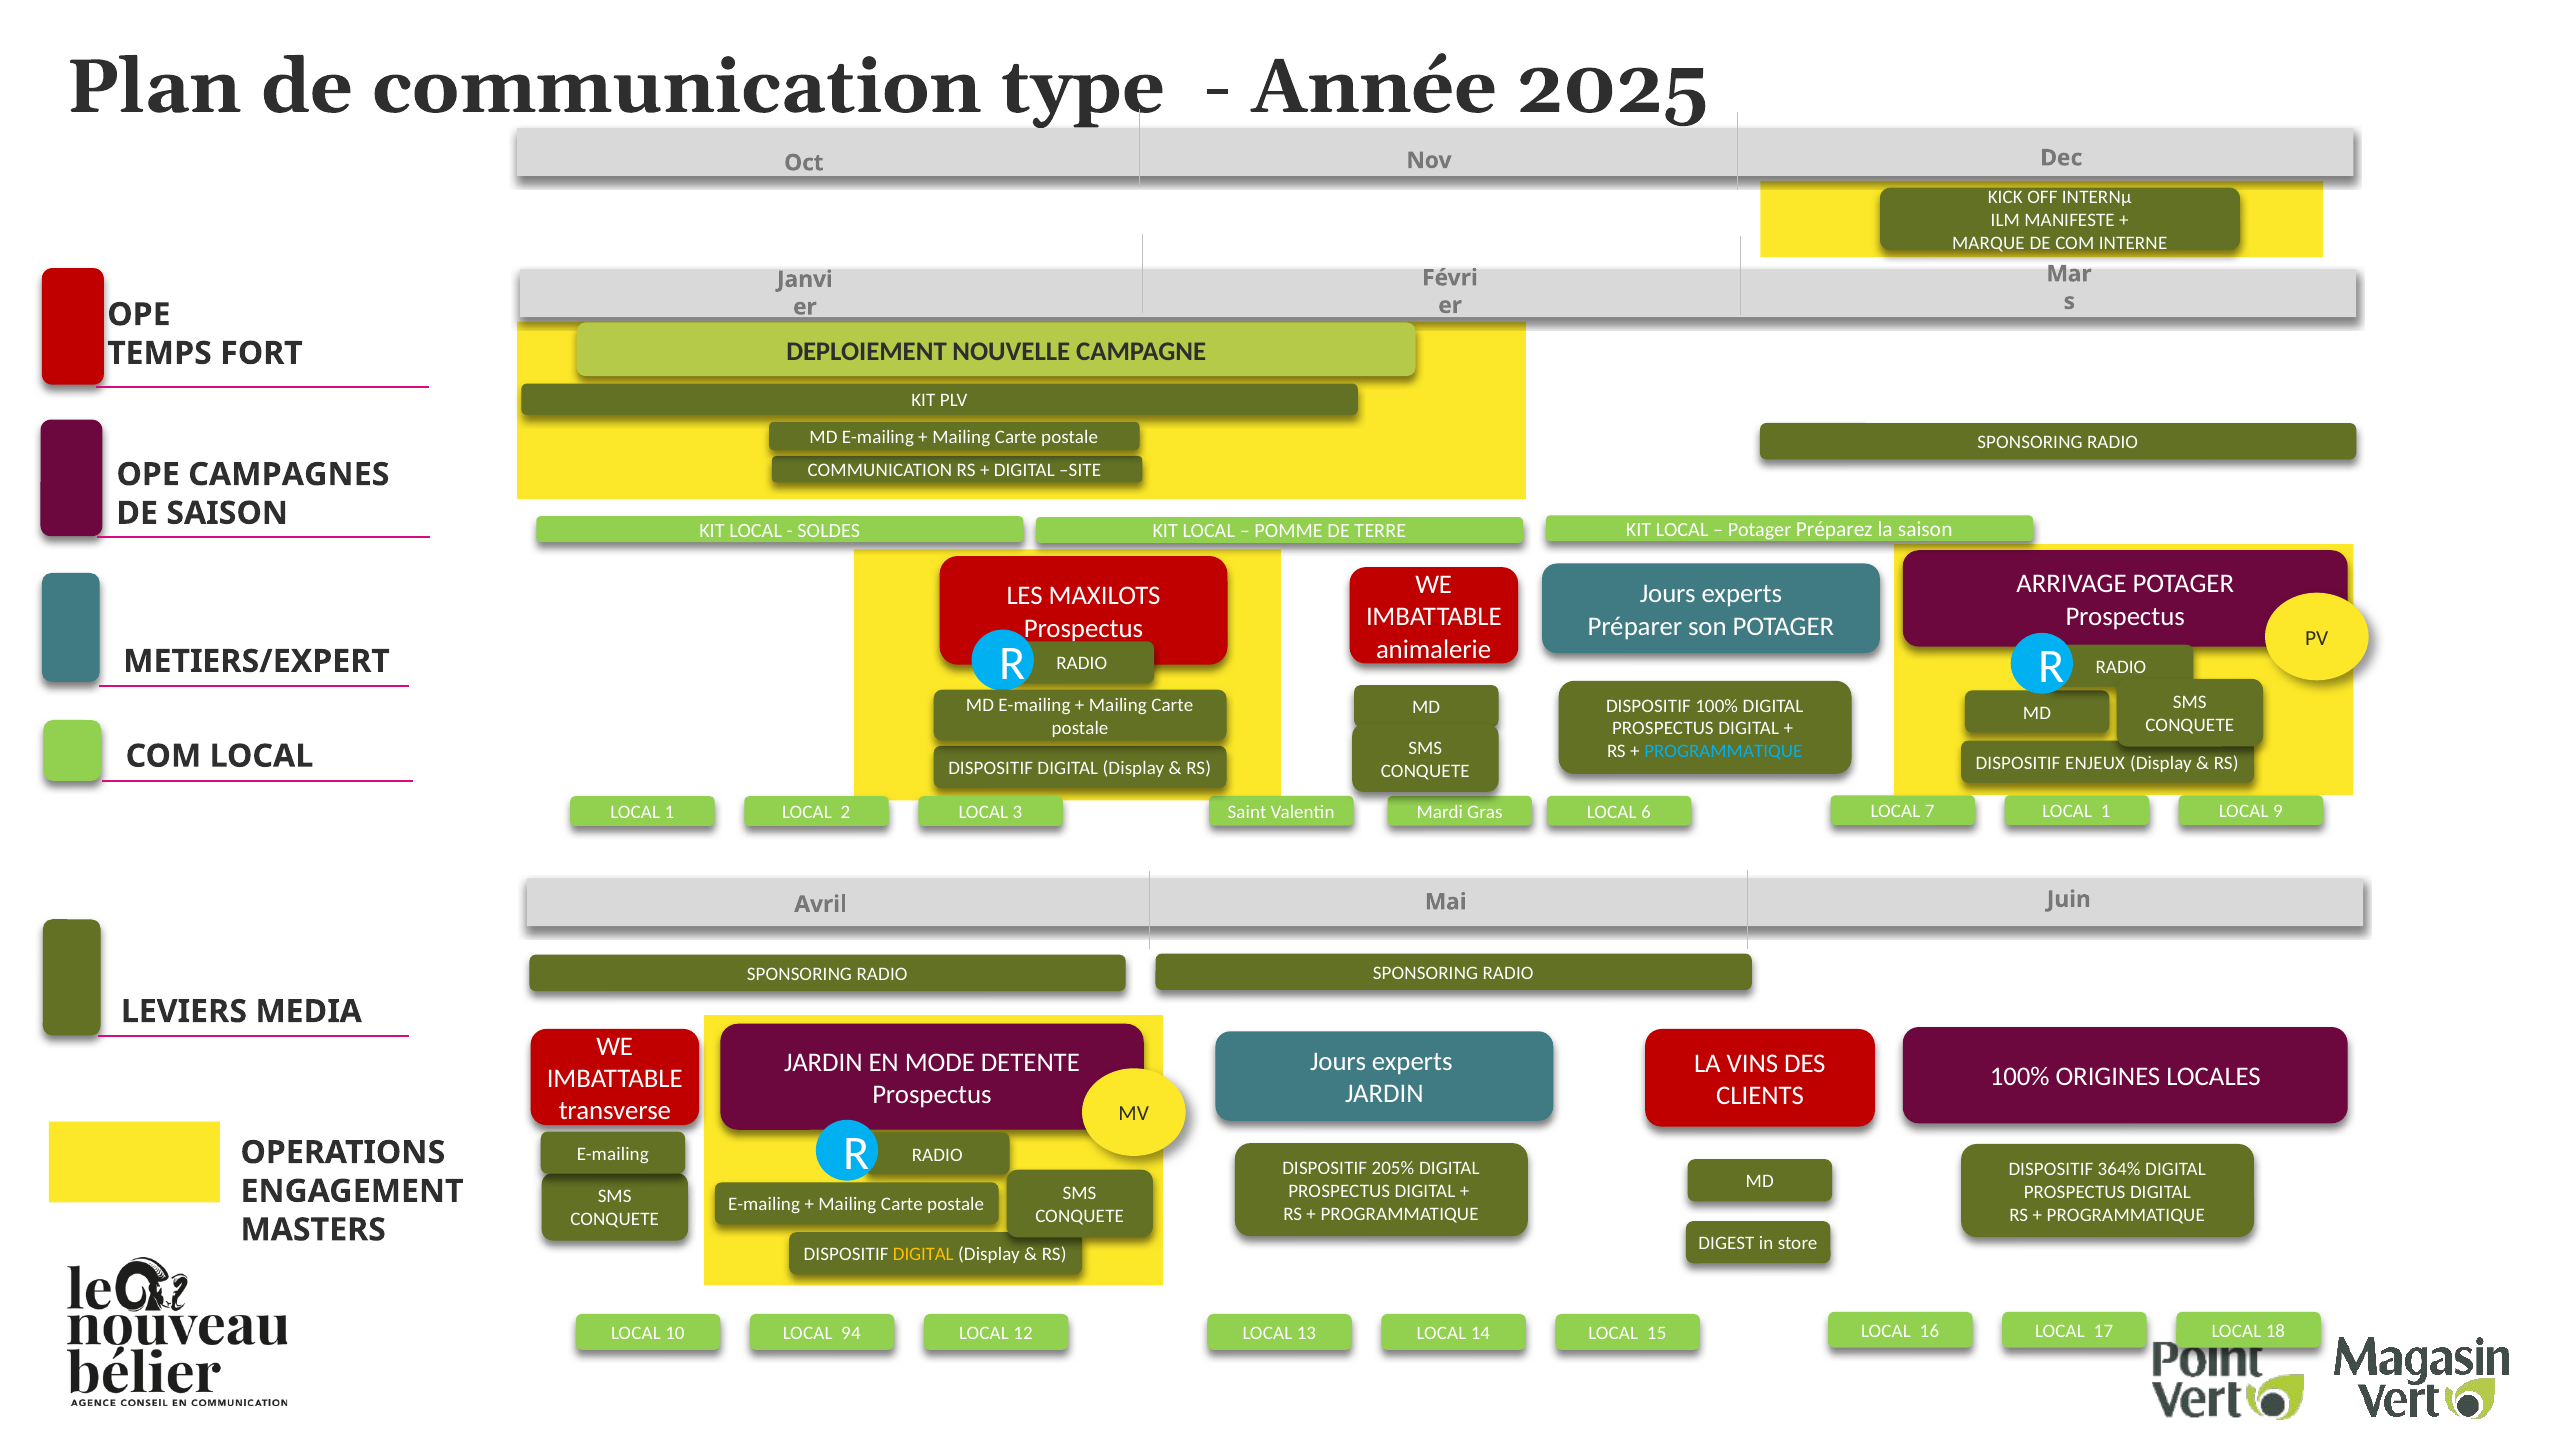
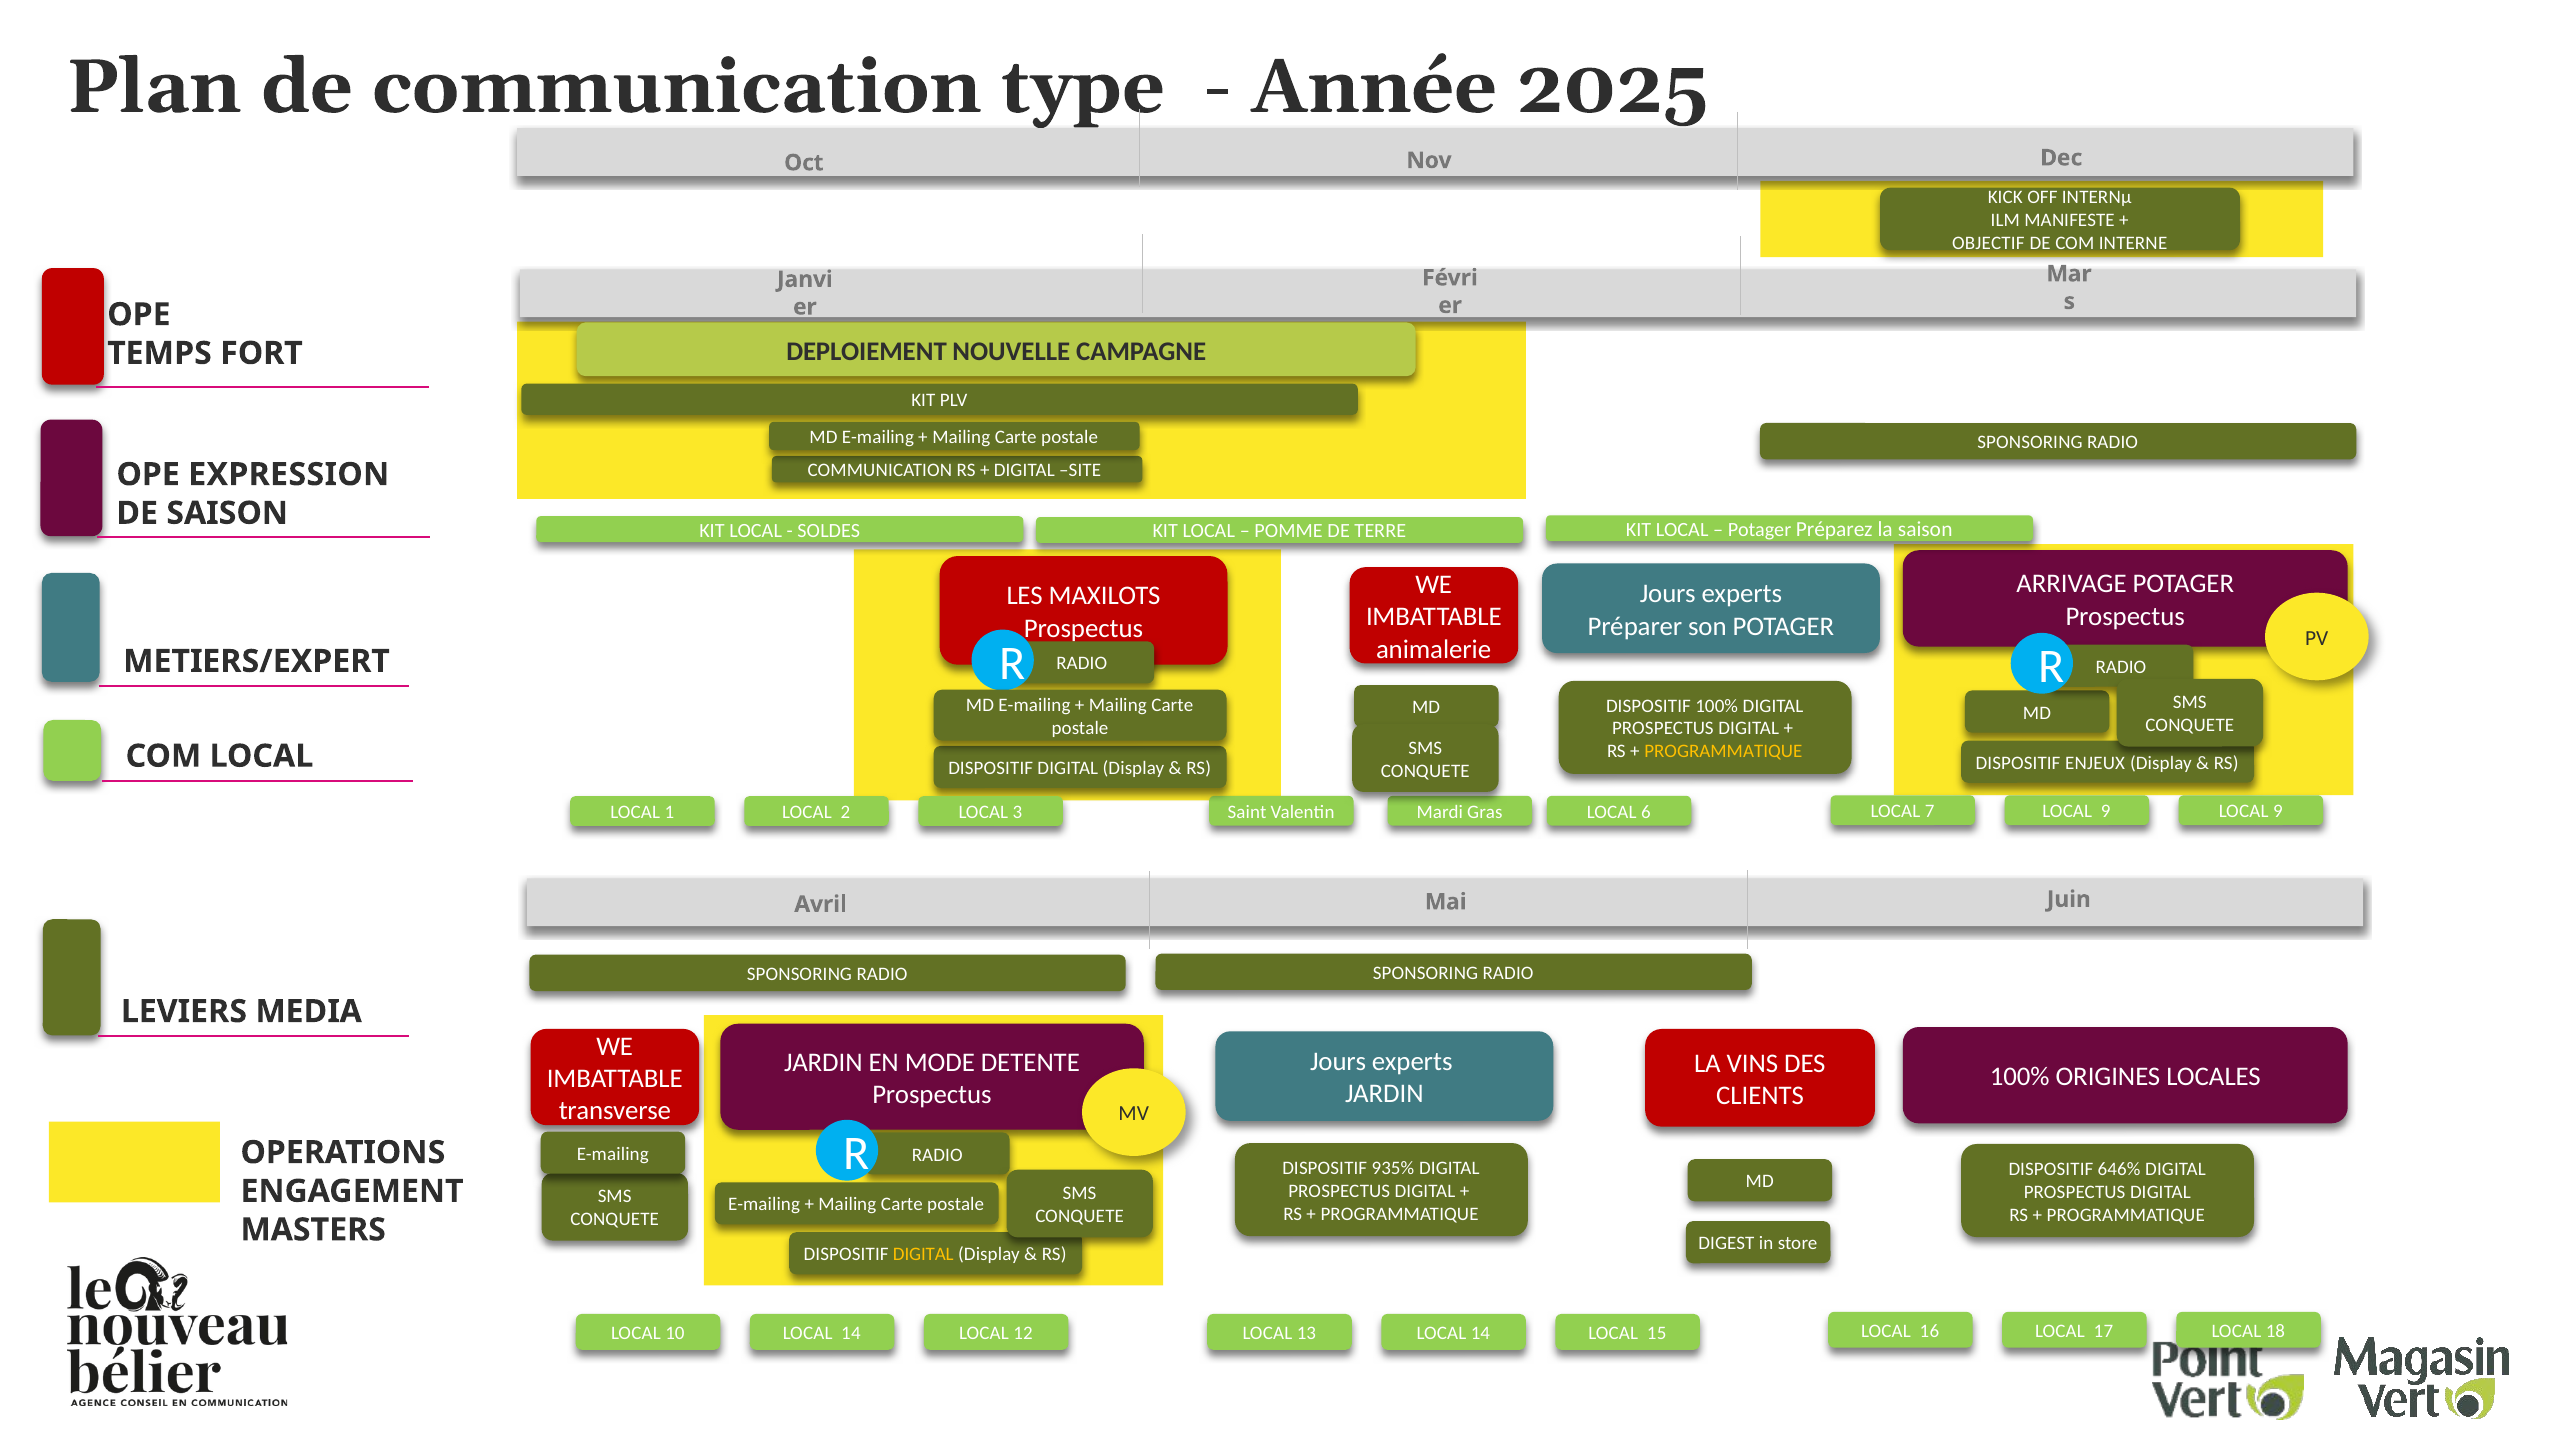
MARQUE: MARQUE -> OBJECTIF
CAMPAGNES: CAMPAGNES -> EXPRESSION
PROGRAMMATIQUE at (1723, 752) colour: light blue -> yellow
7 LOCAL 1: 1 -> 9
205%: 205% -> 935%
364%: 364% -> 646%
10 LOCAL 94: 94 -> 14
